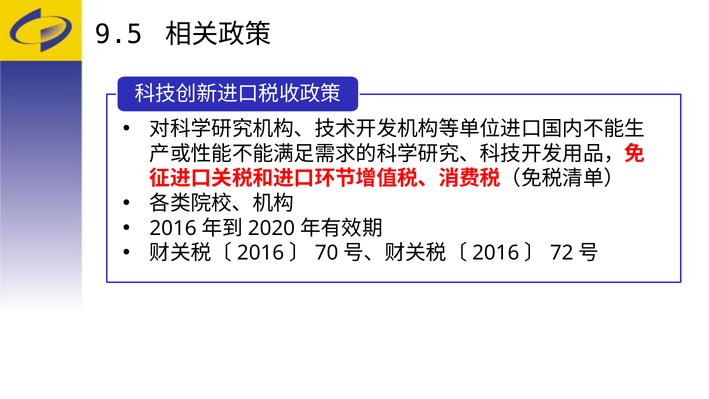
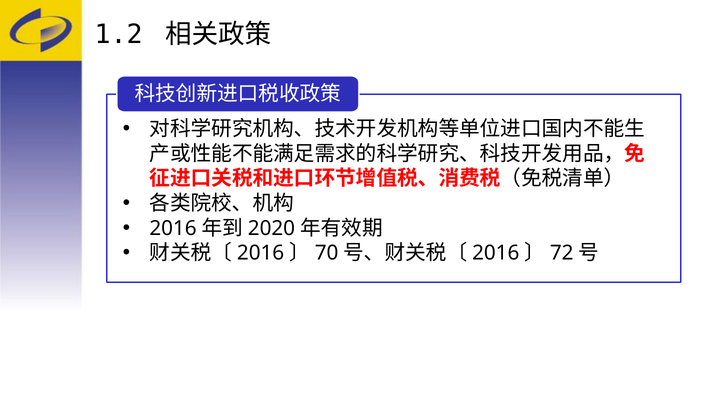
9.5: 9.5 -> 1.2
